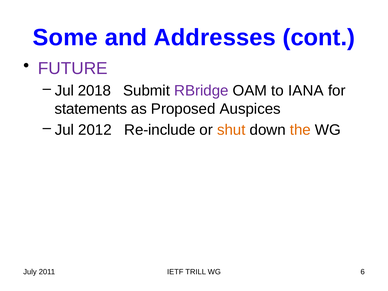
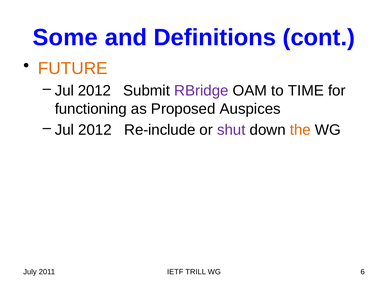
Addresses: Addresses -> Definitions
FUTURE colour: purple -> orange
2018 at (94, 91): 2018 -> 2012
IANA: IANA -> TIME
statements: statements -> functioning
shut colour: orange -> purple
